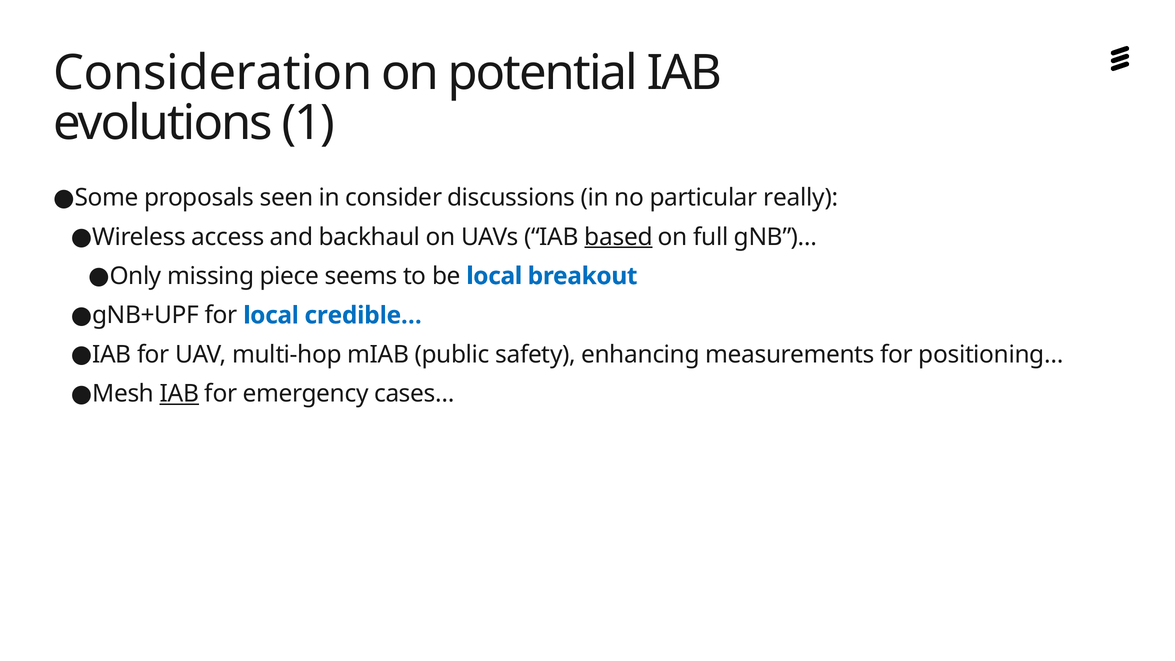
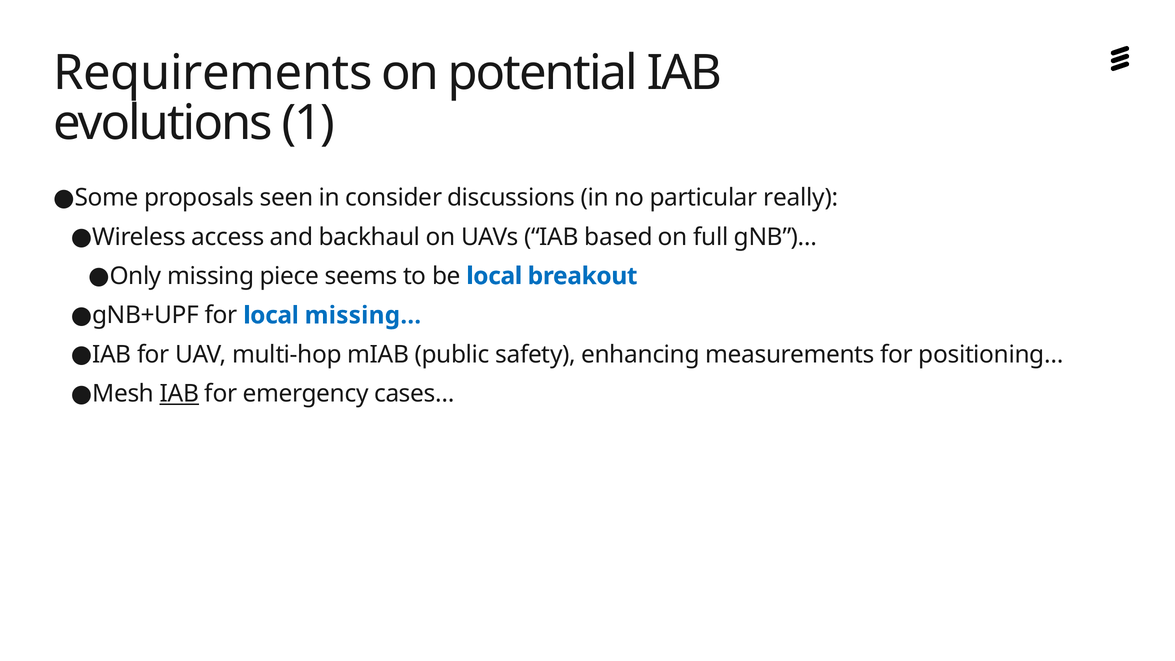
Consideration: Consideration -> Requirements
based underline: present -> none
credible…: credible… -> missing…
